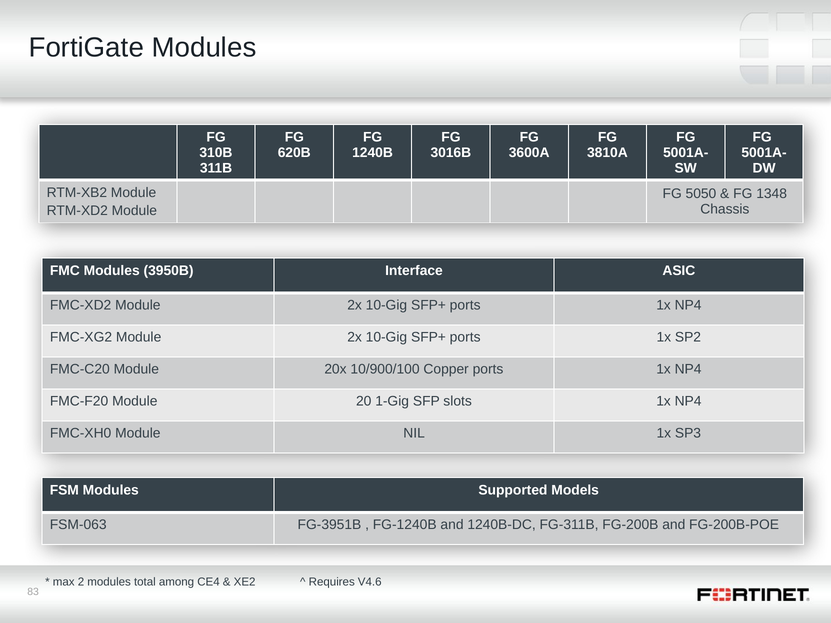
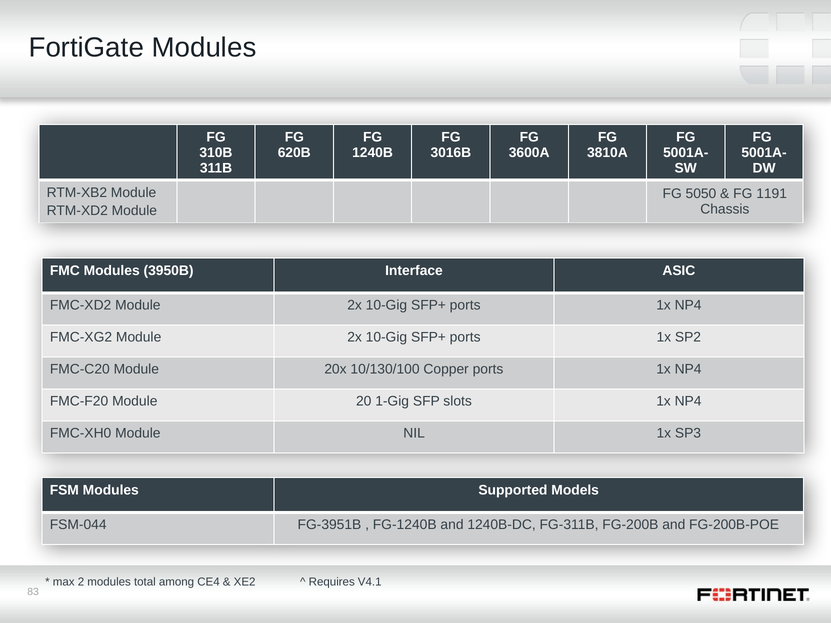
1348: 1348 -> 1191
10/900/100: 10/900/100 -> 10/130/100
FSM-063: FSM-063 -> FSM-044
V4.6: V4.6 -> V4.1
